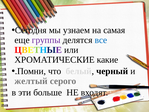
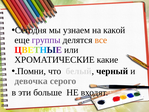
самая: самая -> какой
все colour: blue -> orange
желтый: желтый -> девочка
